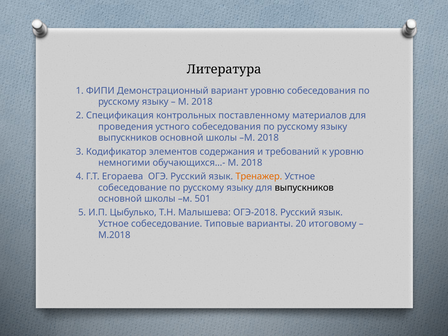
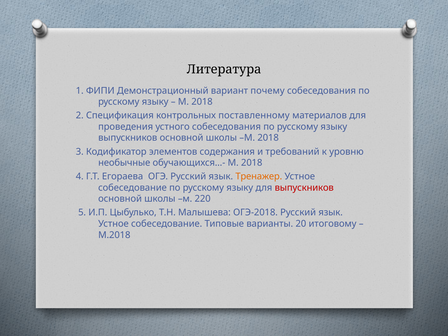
вариант уровню: уровню -> почему
немногими: немногими -> необычные
выпускников at (304, 188) colour: black -> red
501: 501 -> 220
